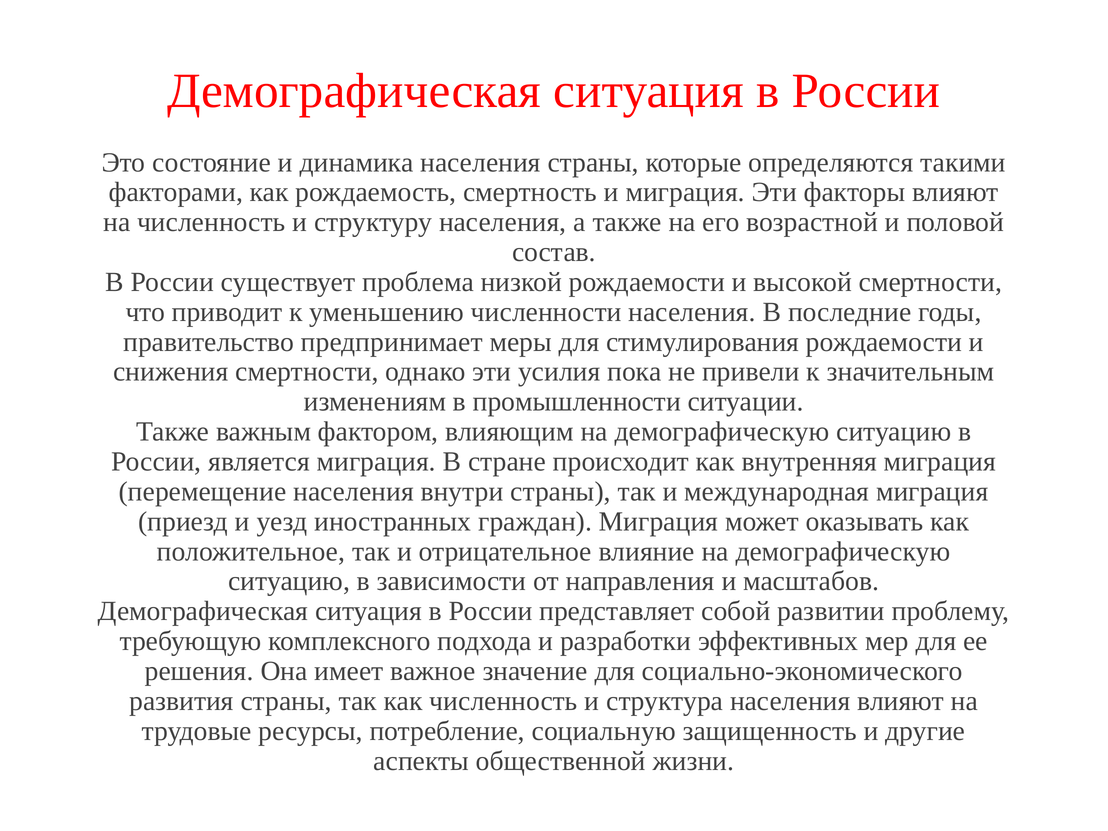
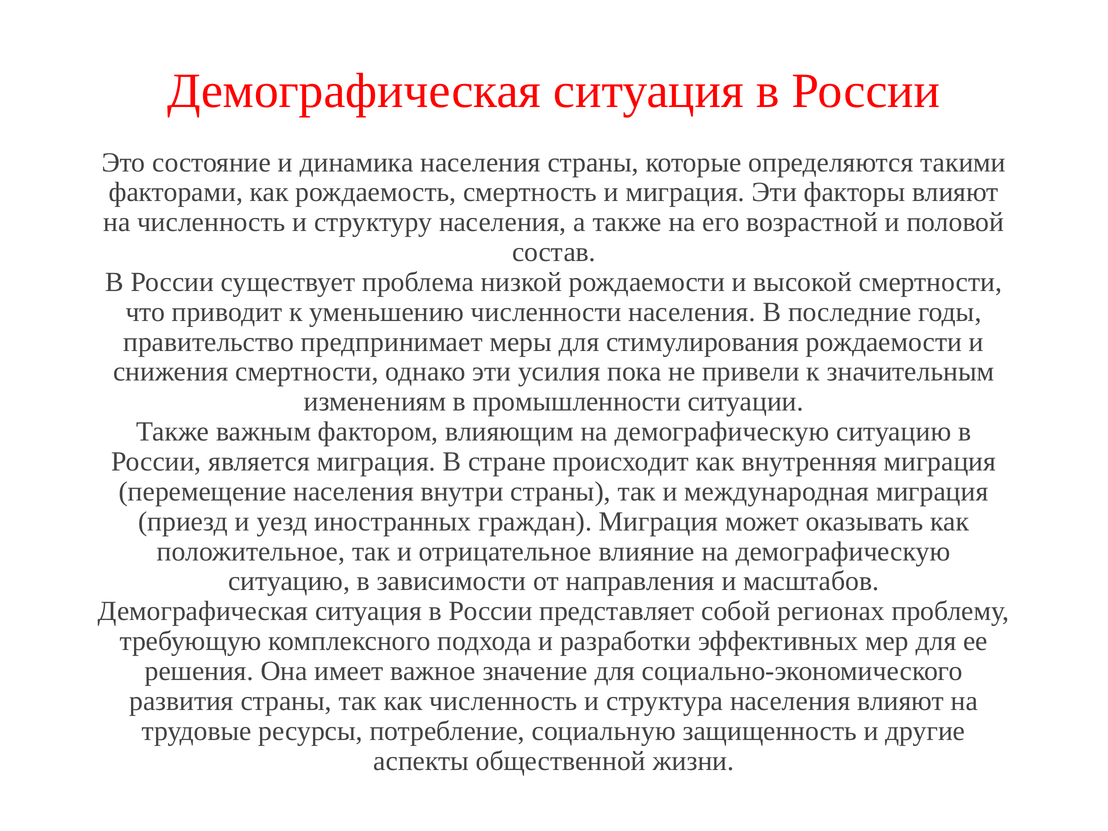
развитии: развитии -> регионах
